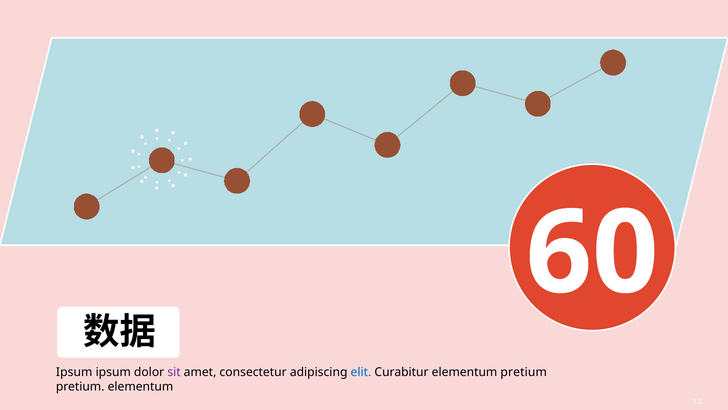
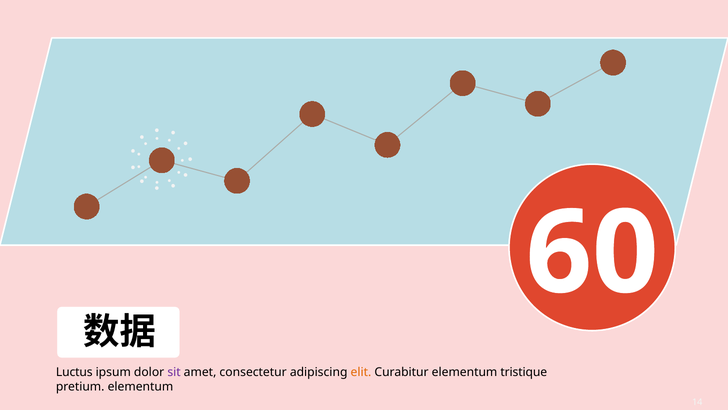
Ipsum at (74, 372): Ipsum -> Luctus
elit colour: blue -> orange
elementum pretium: pretium -> tristique
